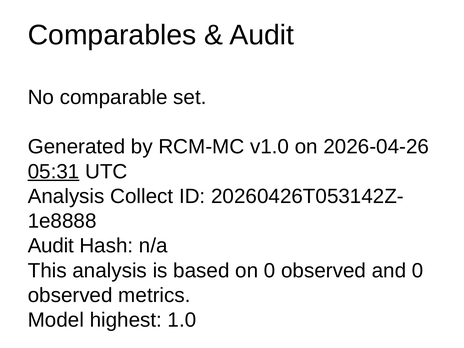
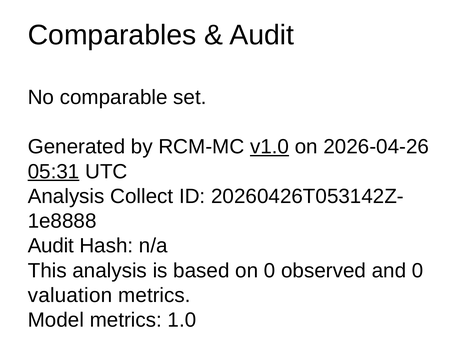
v1.0 underline: none -> present
observed at (70, 295): observed -> valuation
Model highest: highest -> metrics
